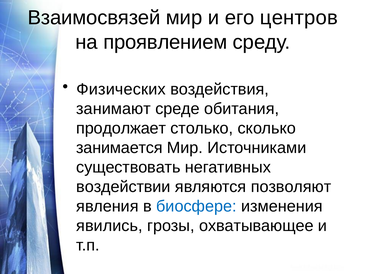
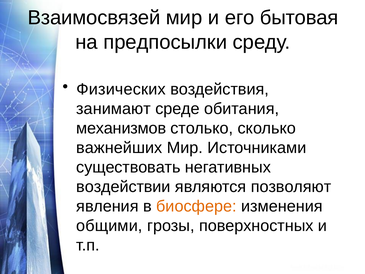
центров: центров -> бытовая
проявлением: проявлением -> предпосылки
продолжает: продолжает -> механизмов
занимается: занимается -> важнейших
биосфере colour: blue -> orange
явились: явились -> общими
охватывающее: охватывающее -> поверхностных
